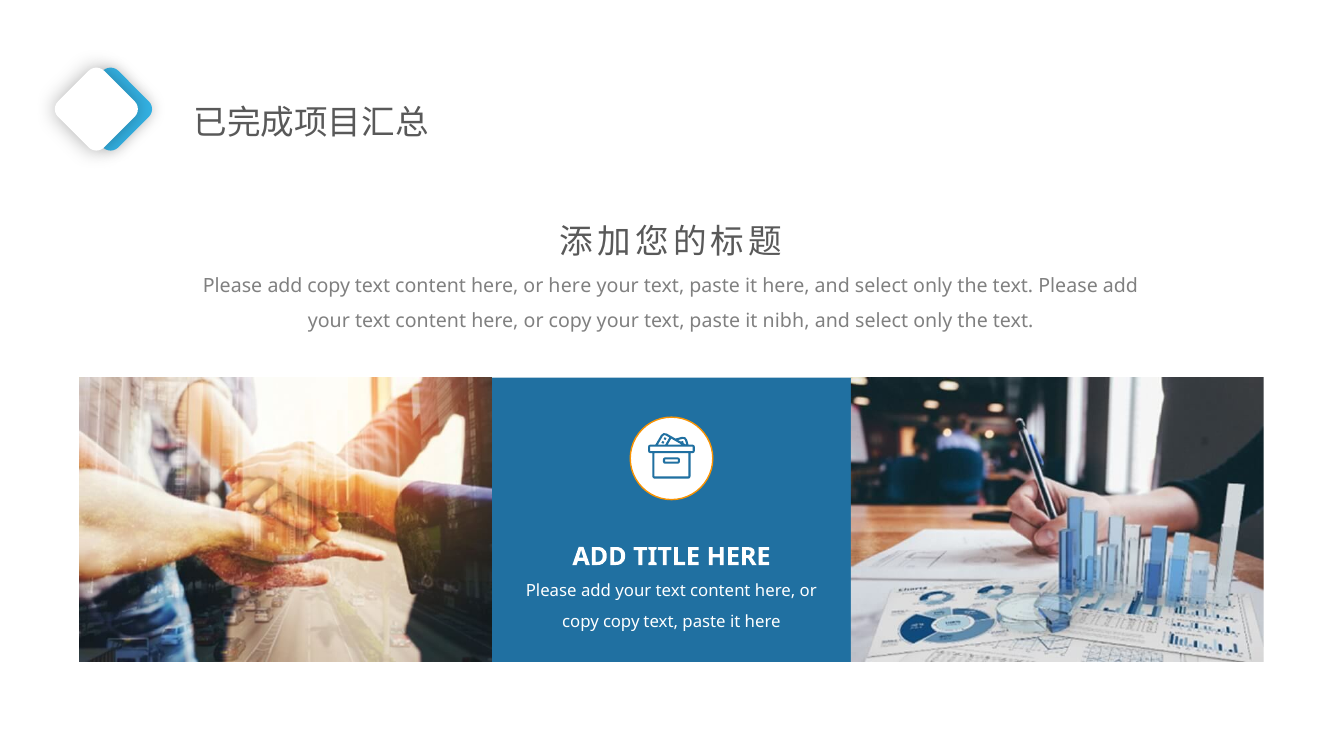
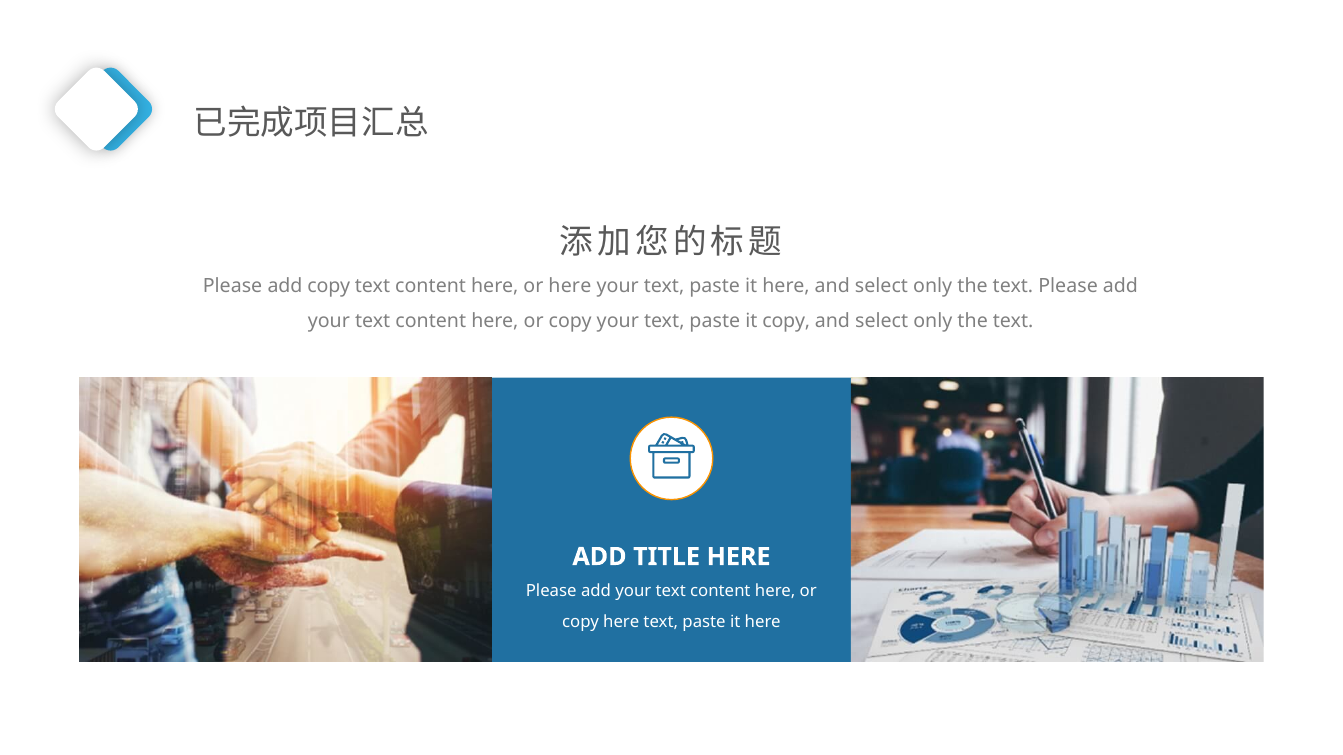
it nibh: nibh -> copy
copy copy: copy -> here
